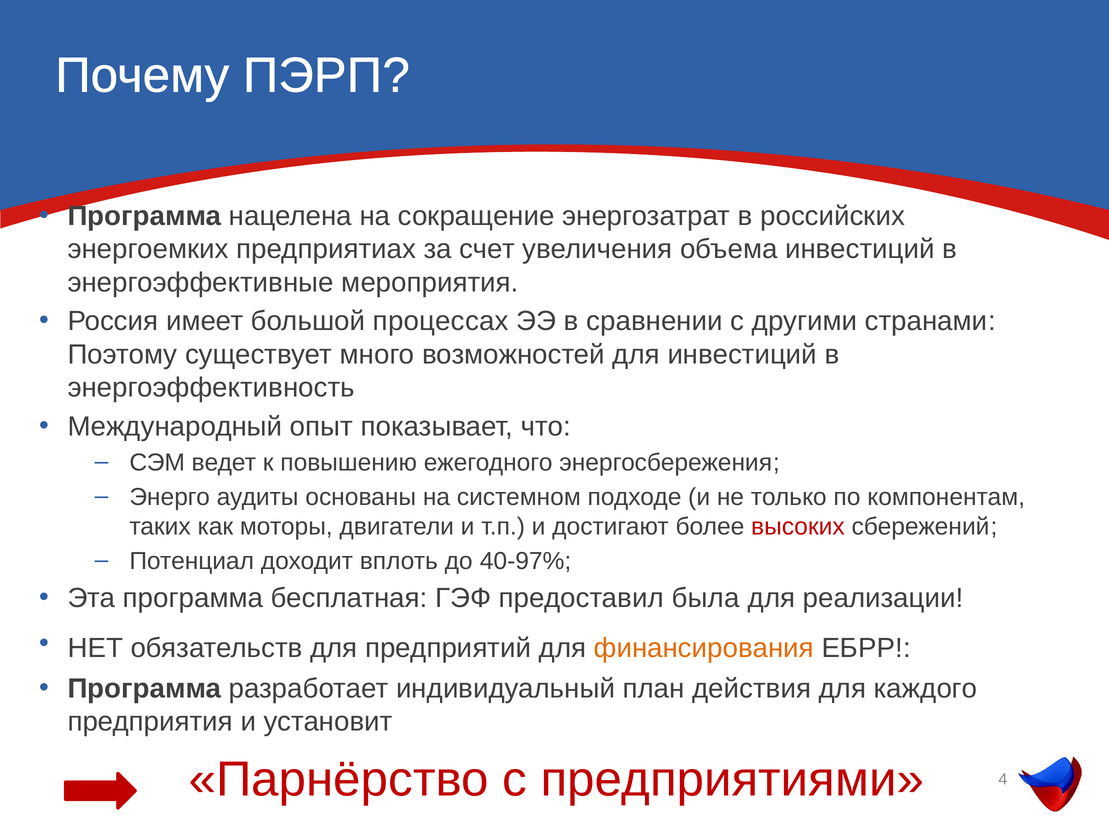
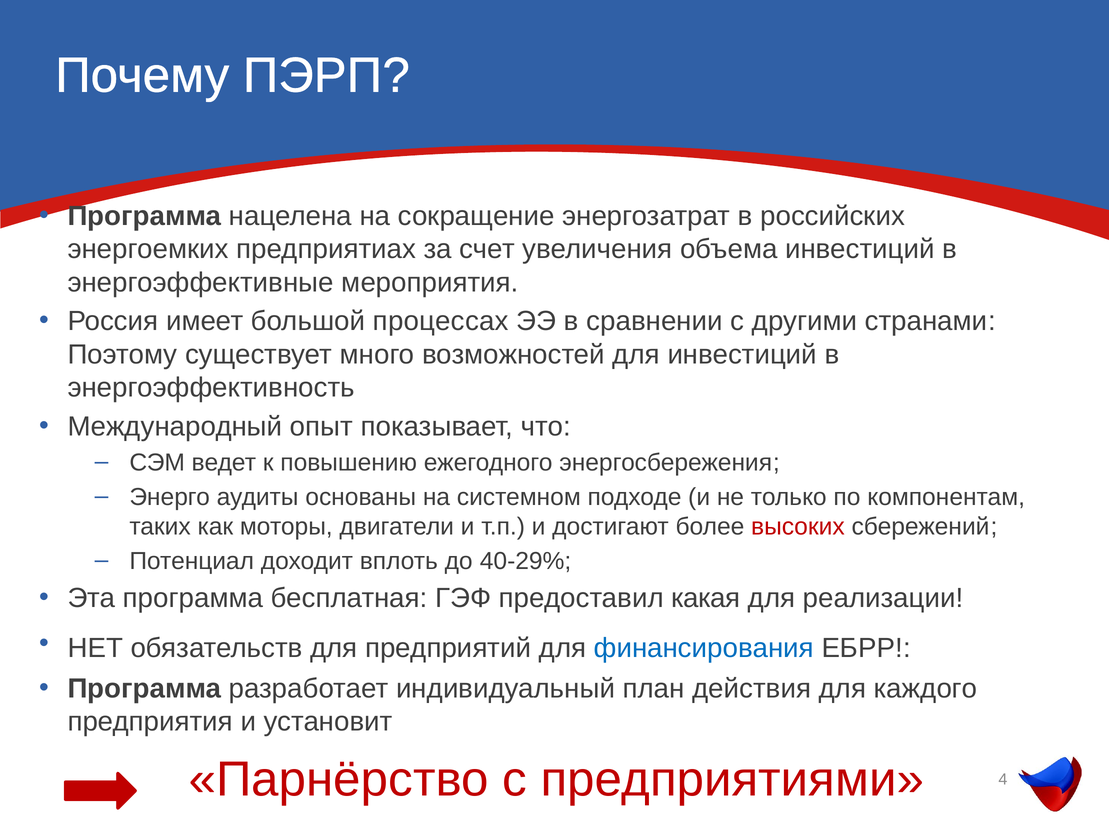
40-97%: 40-97% -> 40-29%
была: была -> какая
финансирования colour: orange -> blue
